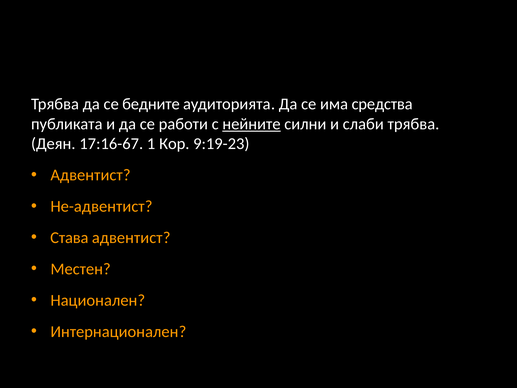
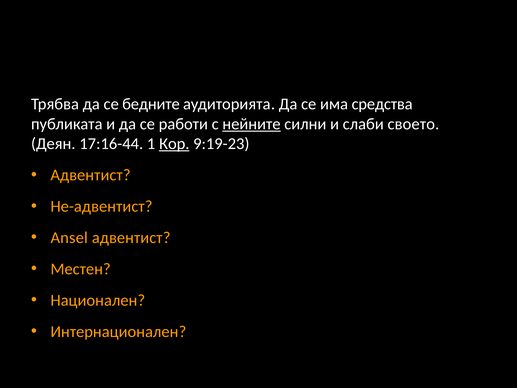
слаби трябва: трябва -> своето
17:16-67: 17:16-67 -> 17:16-44
Кор underline: none -> present
Става: Става -> Ansel
